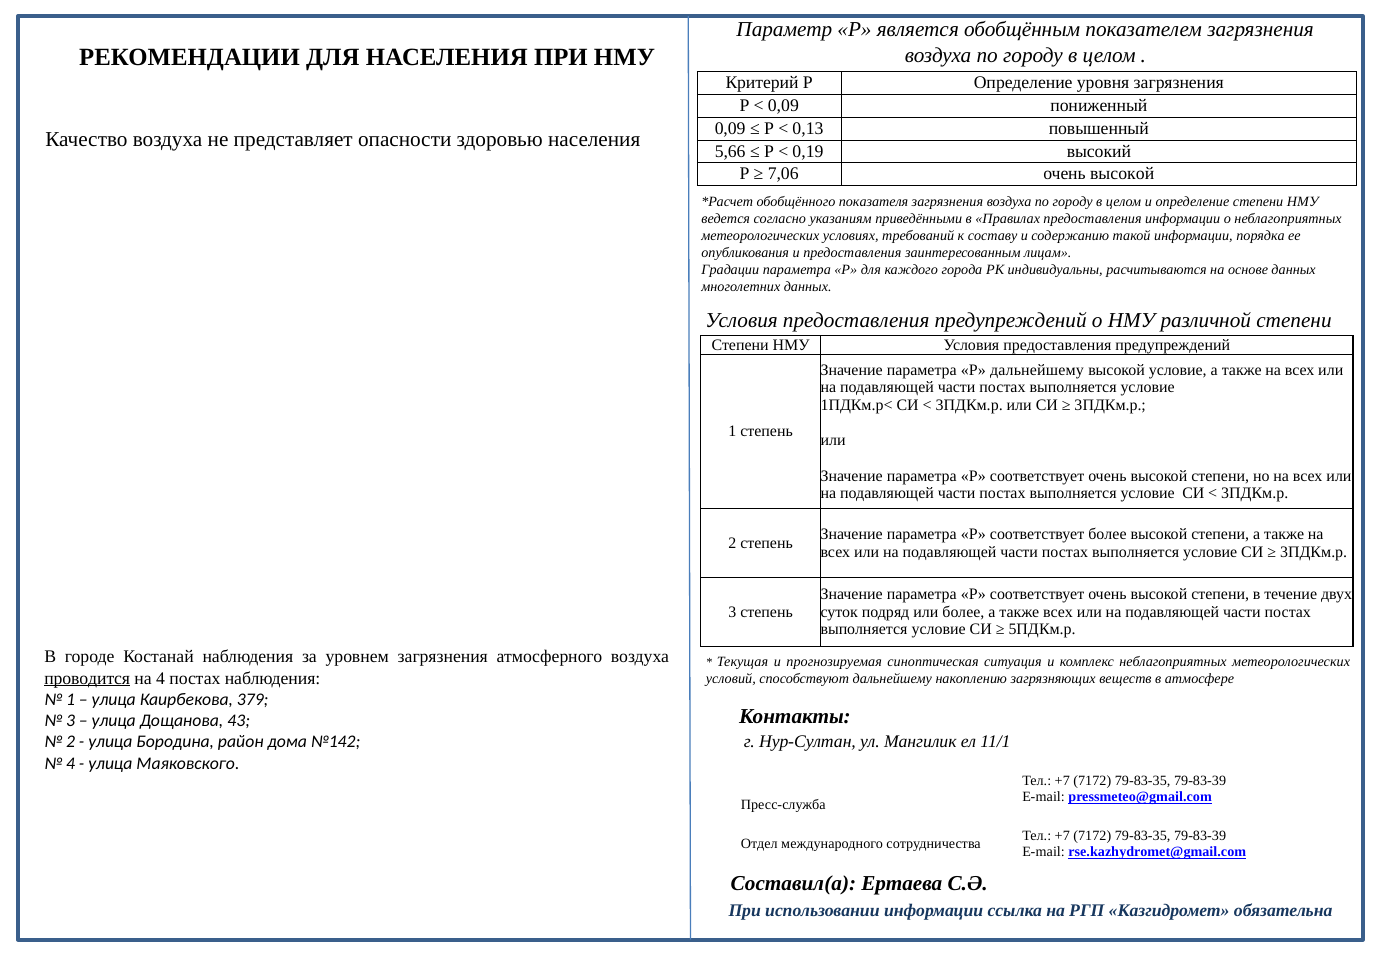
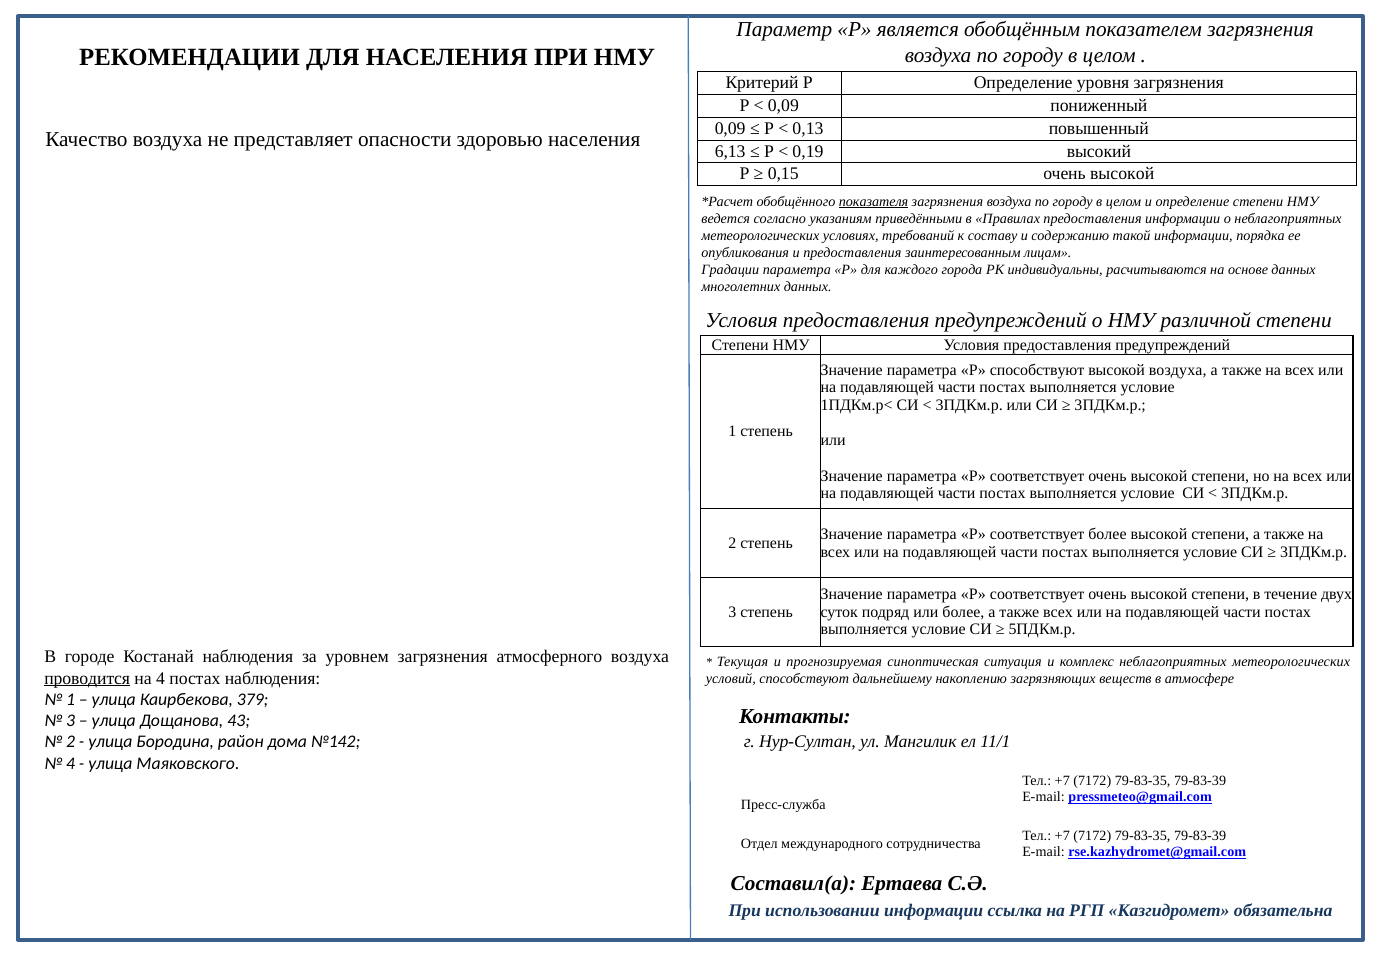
5,66: 5,66 -> 6,13
7,06: 7,06 -> 0,15
показателя underline: none -> present
Р дальнейшему: дальнейшему -> способствуют
высокой условие: условие -> воздуха
